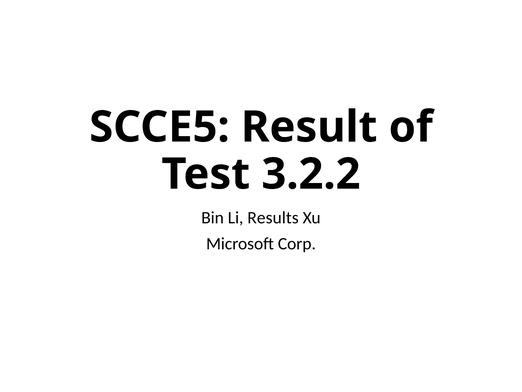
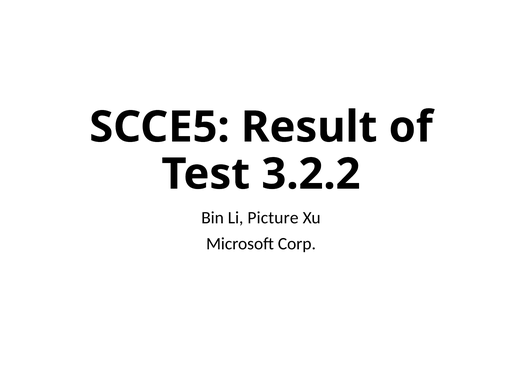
Results: Results -> Picture
